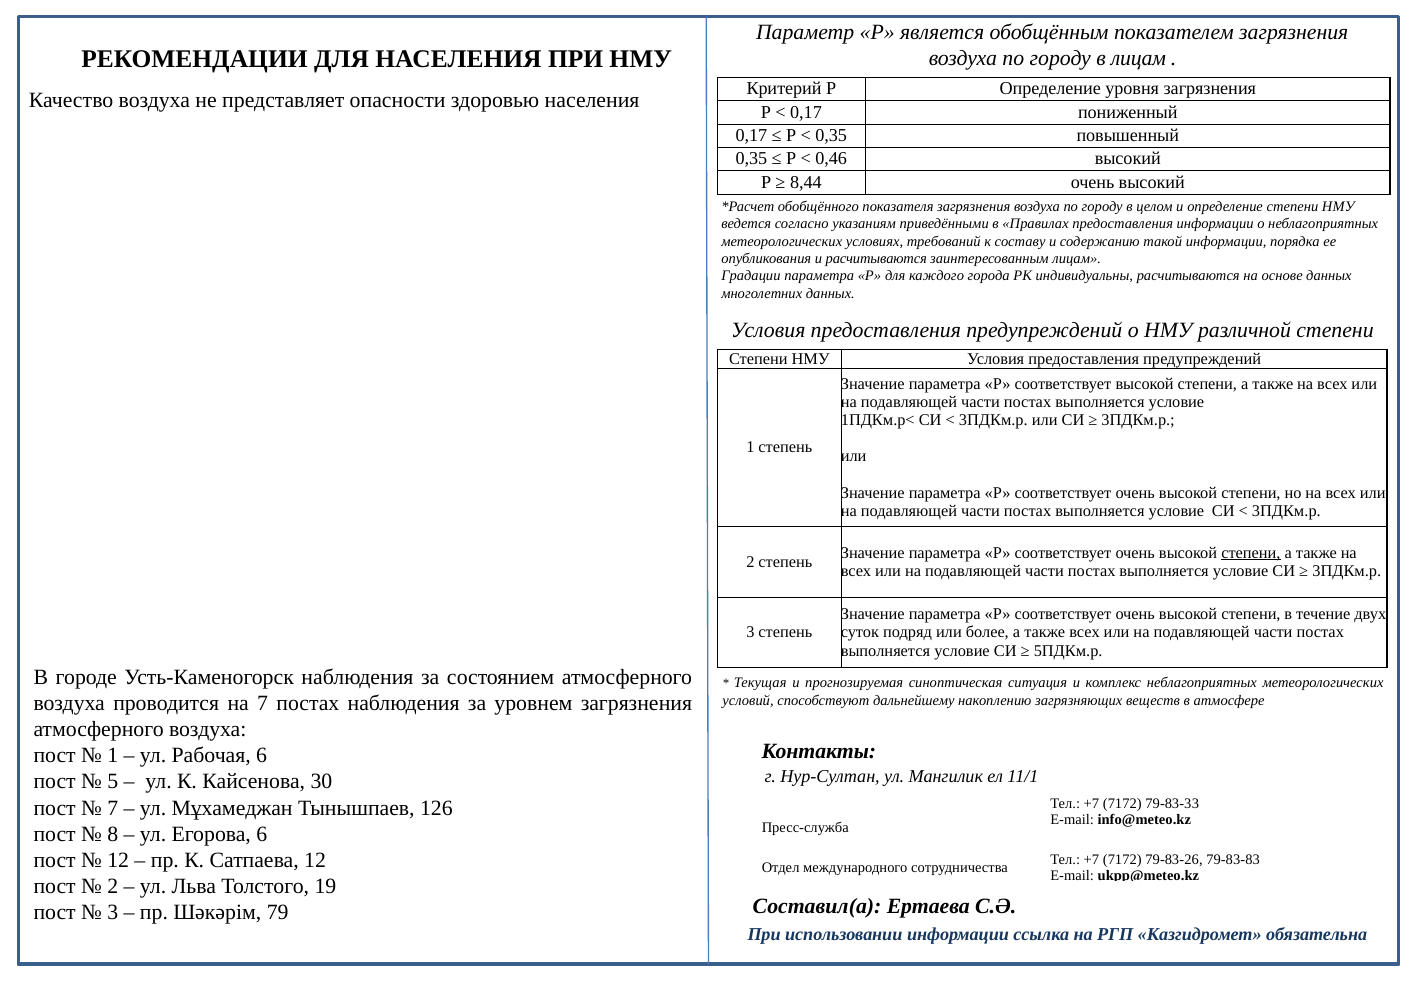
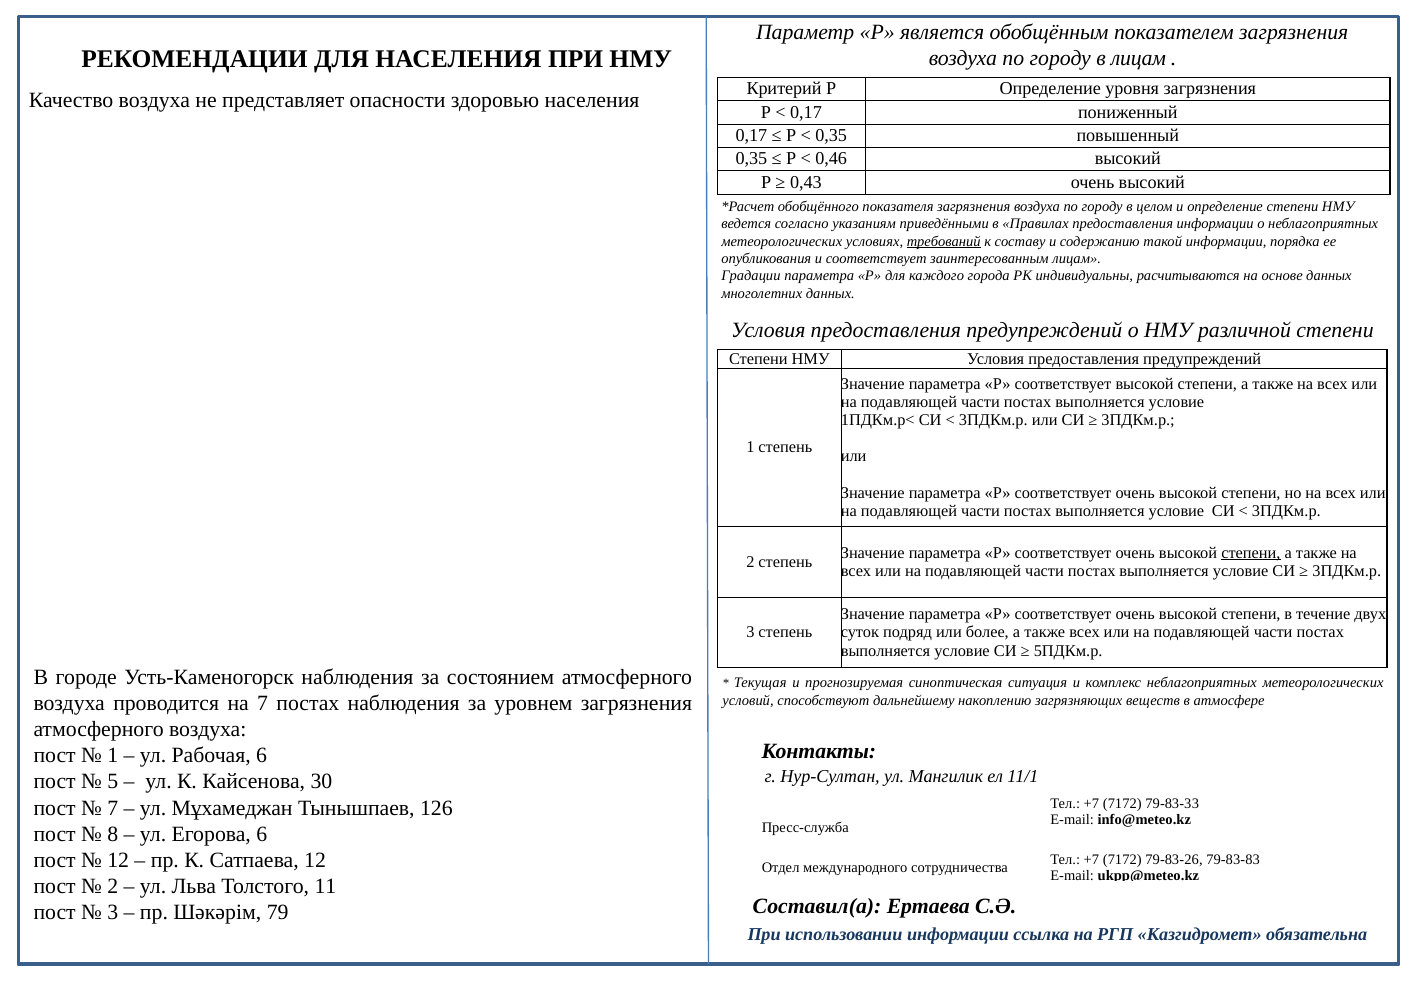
8,44: 8,44 -> 0,43
требований underline: none -> present
и расчитываются: расчитываются -> соответствует
19: 19 -> 11
